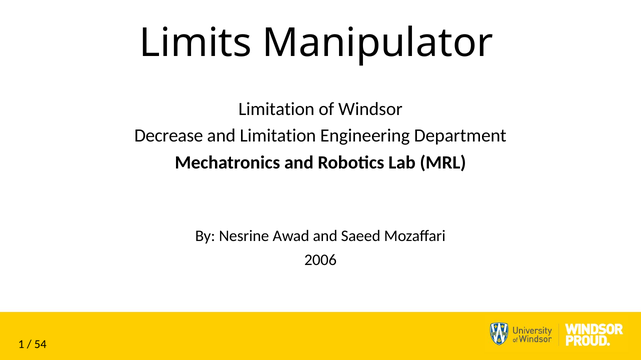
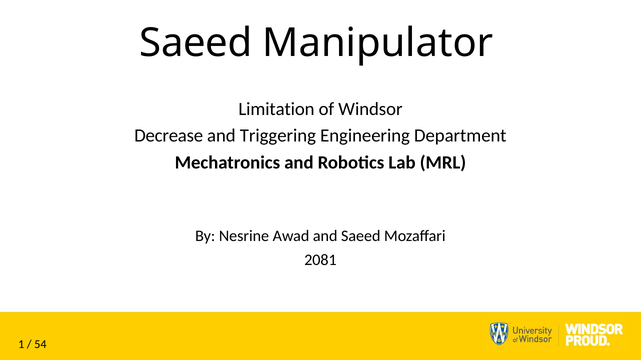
Limits at (196, 43): Limits -> Saeed
and Limitation: Limitation -> Triggering
2006: 2006 -> 2081
